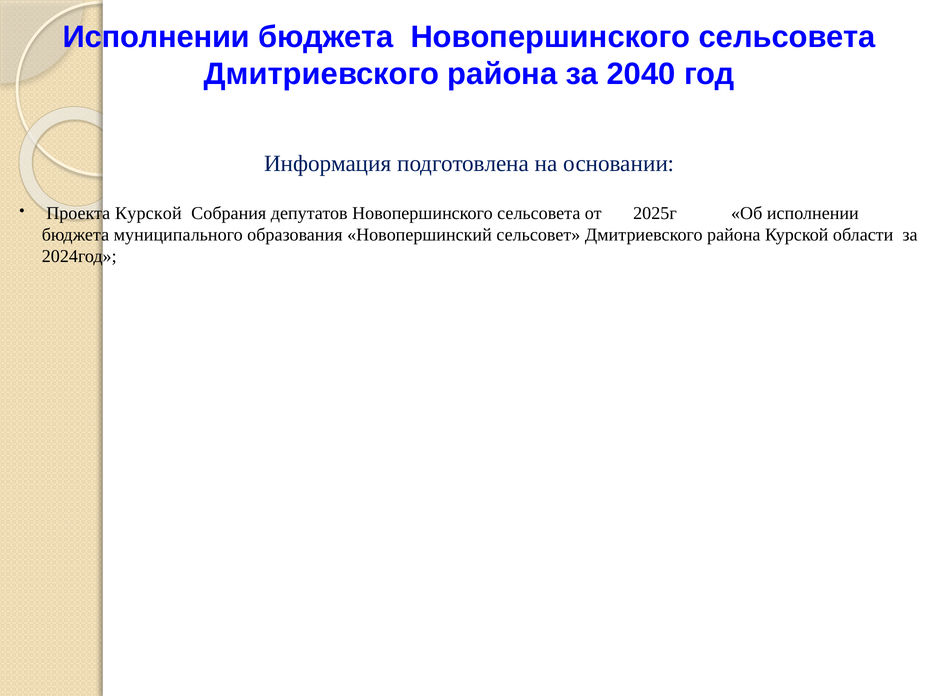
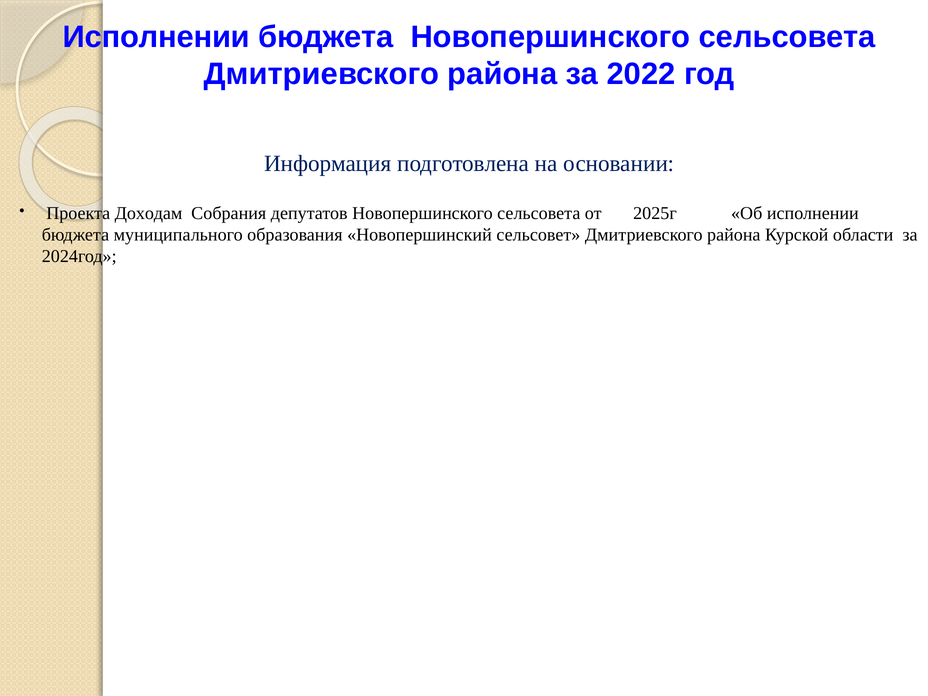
2040: 2040 -> 2022
Проекта Курской: Курской -> Доходам
